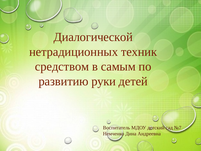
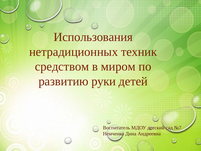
Диалогической: Диалогической -> Использования
самым: самым -> миром
